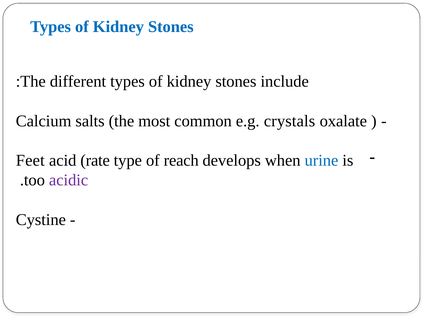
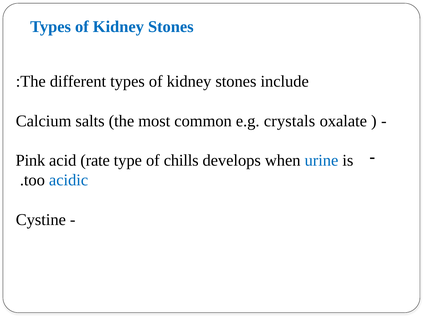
Feet: Feet -> Pink
reach: reach -> chills
acidic colour: purple -> blue
